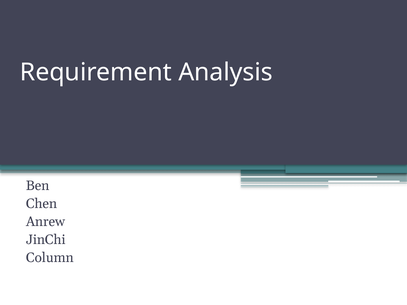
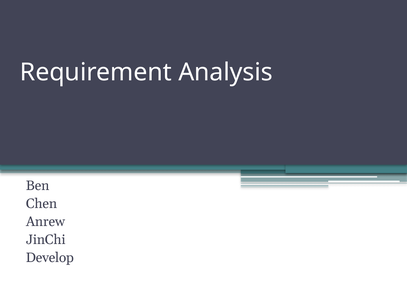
Column: Column -> Develop
